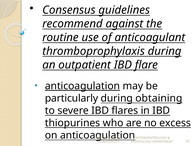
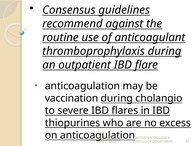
anticoagulation at (82, 86) underline: present -> none
particularly: particularly -> vaccination
obtaining: obtaining -> cholangio
